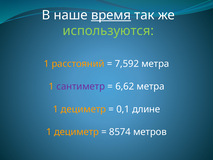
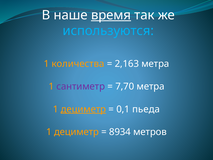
используются colour: light green -> light blue
расстояний: расстояний -> количества
7,592: 7,592 -> 2,163
6,62: 6,62 -> 7,70
дециметр at (83, 109) underline: none -> present
длине: длине -> пьеда
8574: 8574 -> 8934
